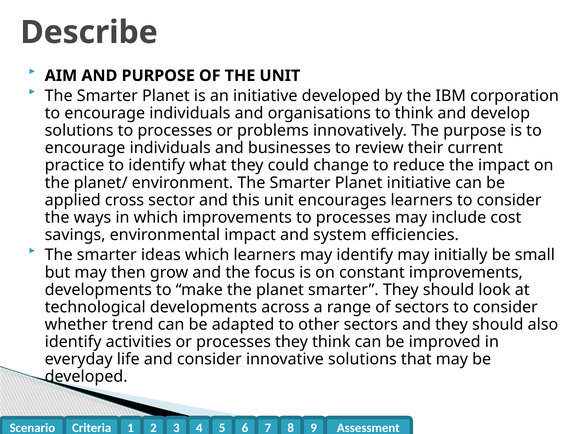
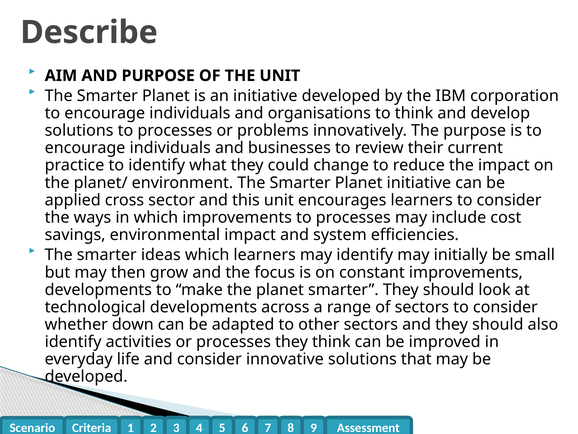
trend: trend -> down
